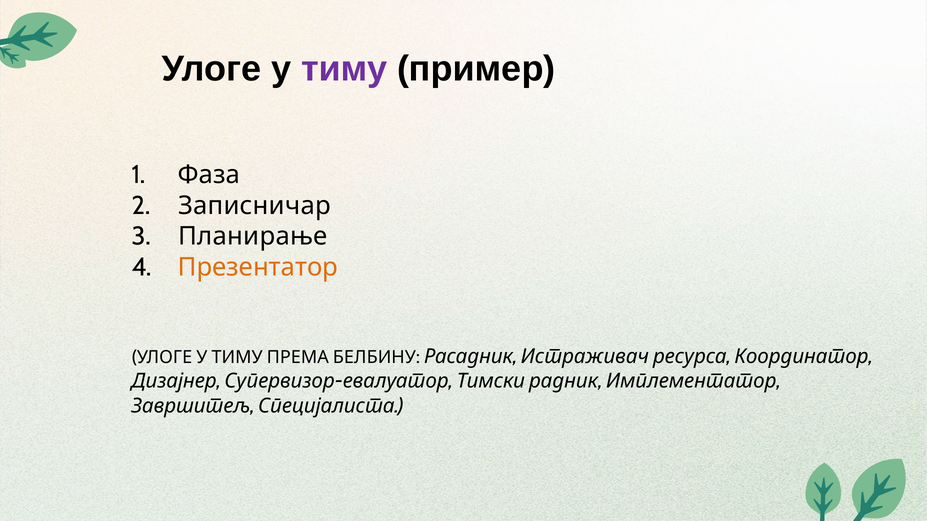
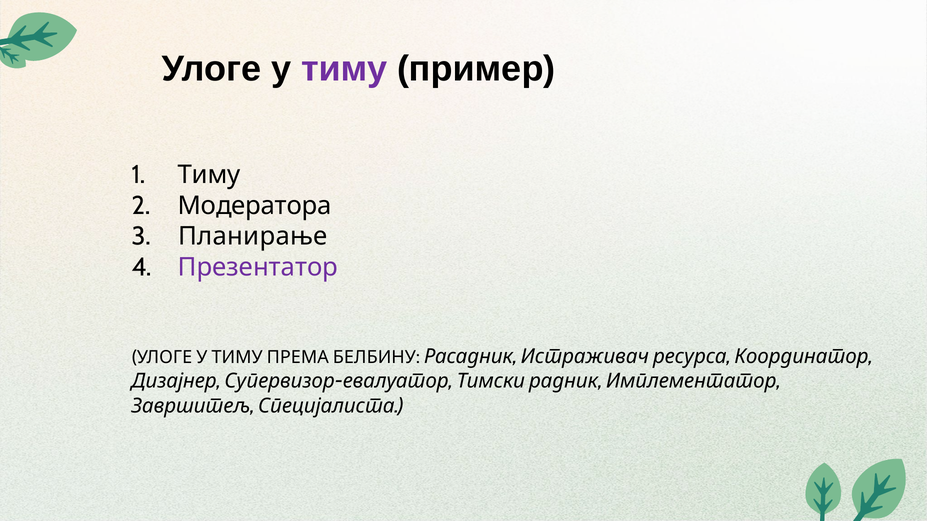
Фаза at (209, 175): Фаза -> Тиму
Записничар: Записничар -> Модератора
Презентатор colour: orange -> purple
